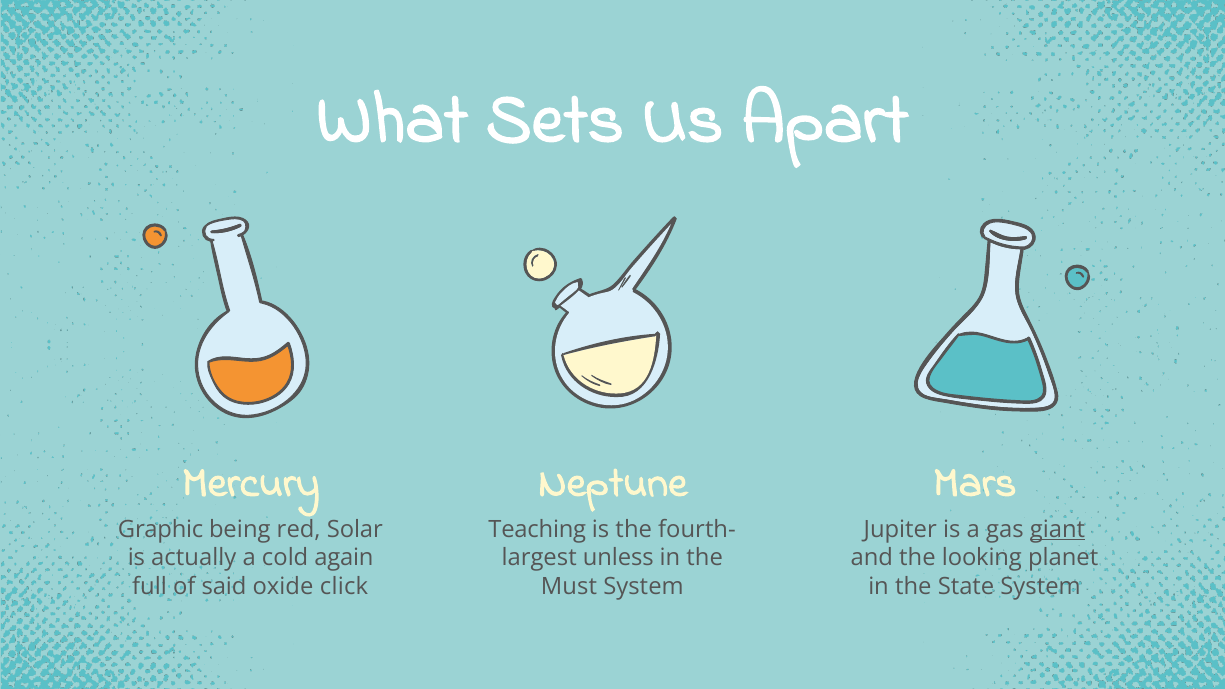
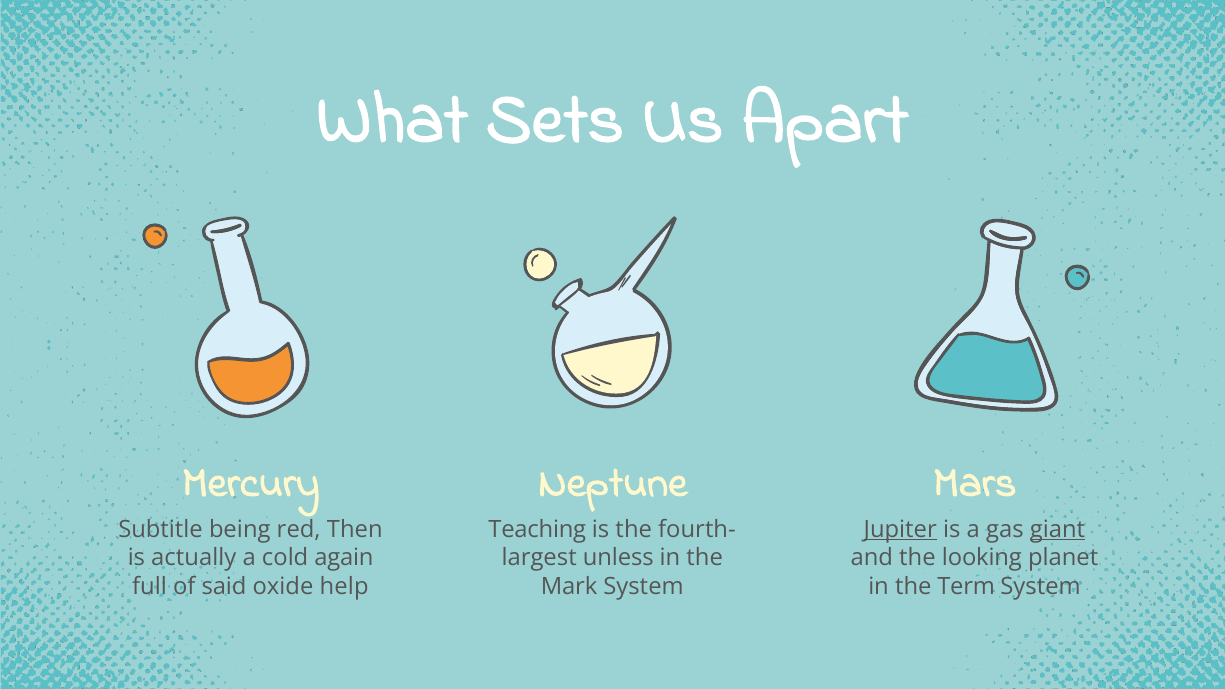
Graphic: Graphic -> Subtitle
Solar: Solar -> Then
Jupiter underline: none -> present
click: click -> help
Must: Must -> Mark
State: State -> Term
